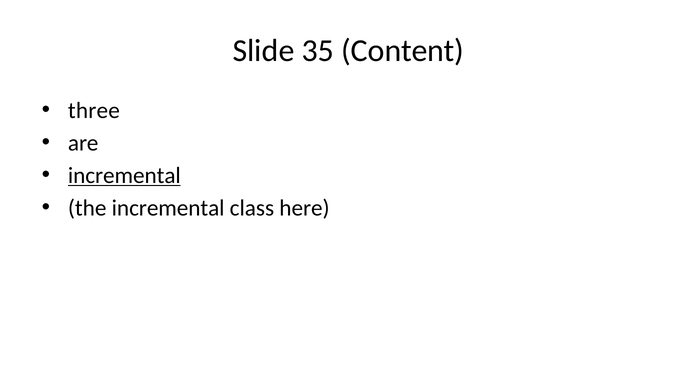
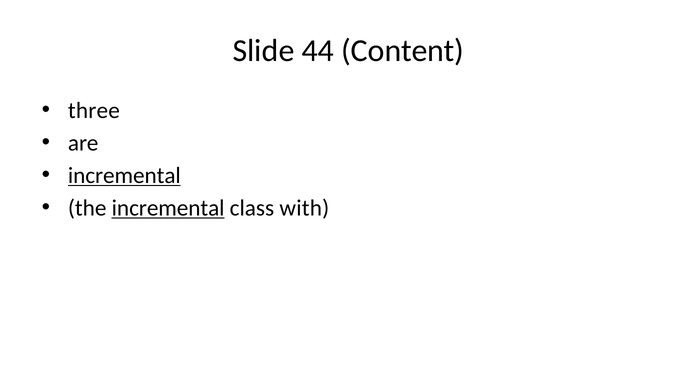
35: 35 -> 44
incremental at (168, 208) underline: none -> present
here: here -> with
